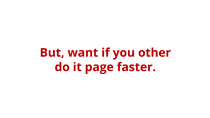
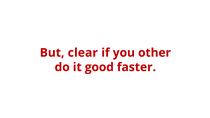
want: want -> clear
page: page -> good
